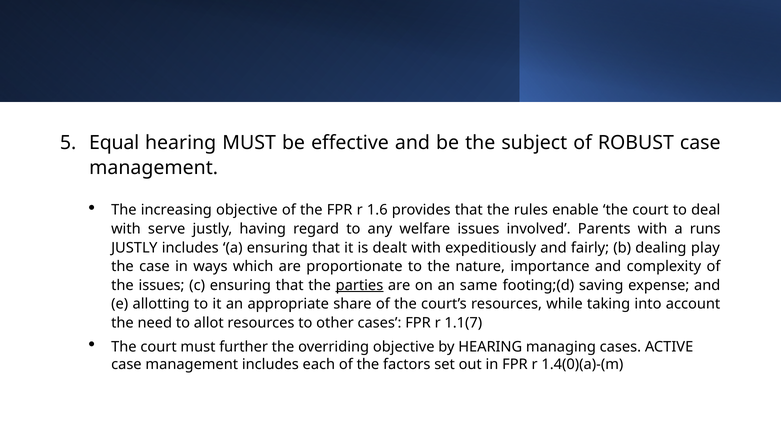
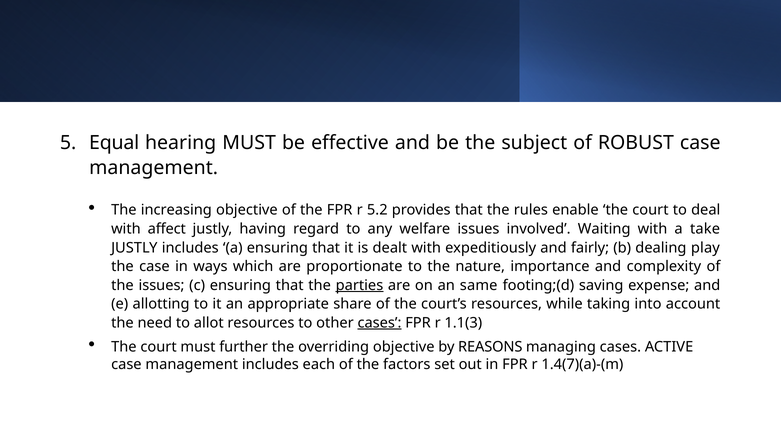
1.6: 1.6 -> 5.2
serve: serve -> affect
Parents: Parents -> Waiting
runs: runs -> take
cases at (379, 323) underline: none -> present
1.1(7: 1.1(7 -> 1.1(3
by HEARING: HEARING -> REASONS
1.4(0)(a)-(m: 1.4(0)(a)-(m -> 1.4(7)(a)-(m
